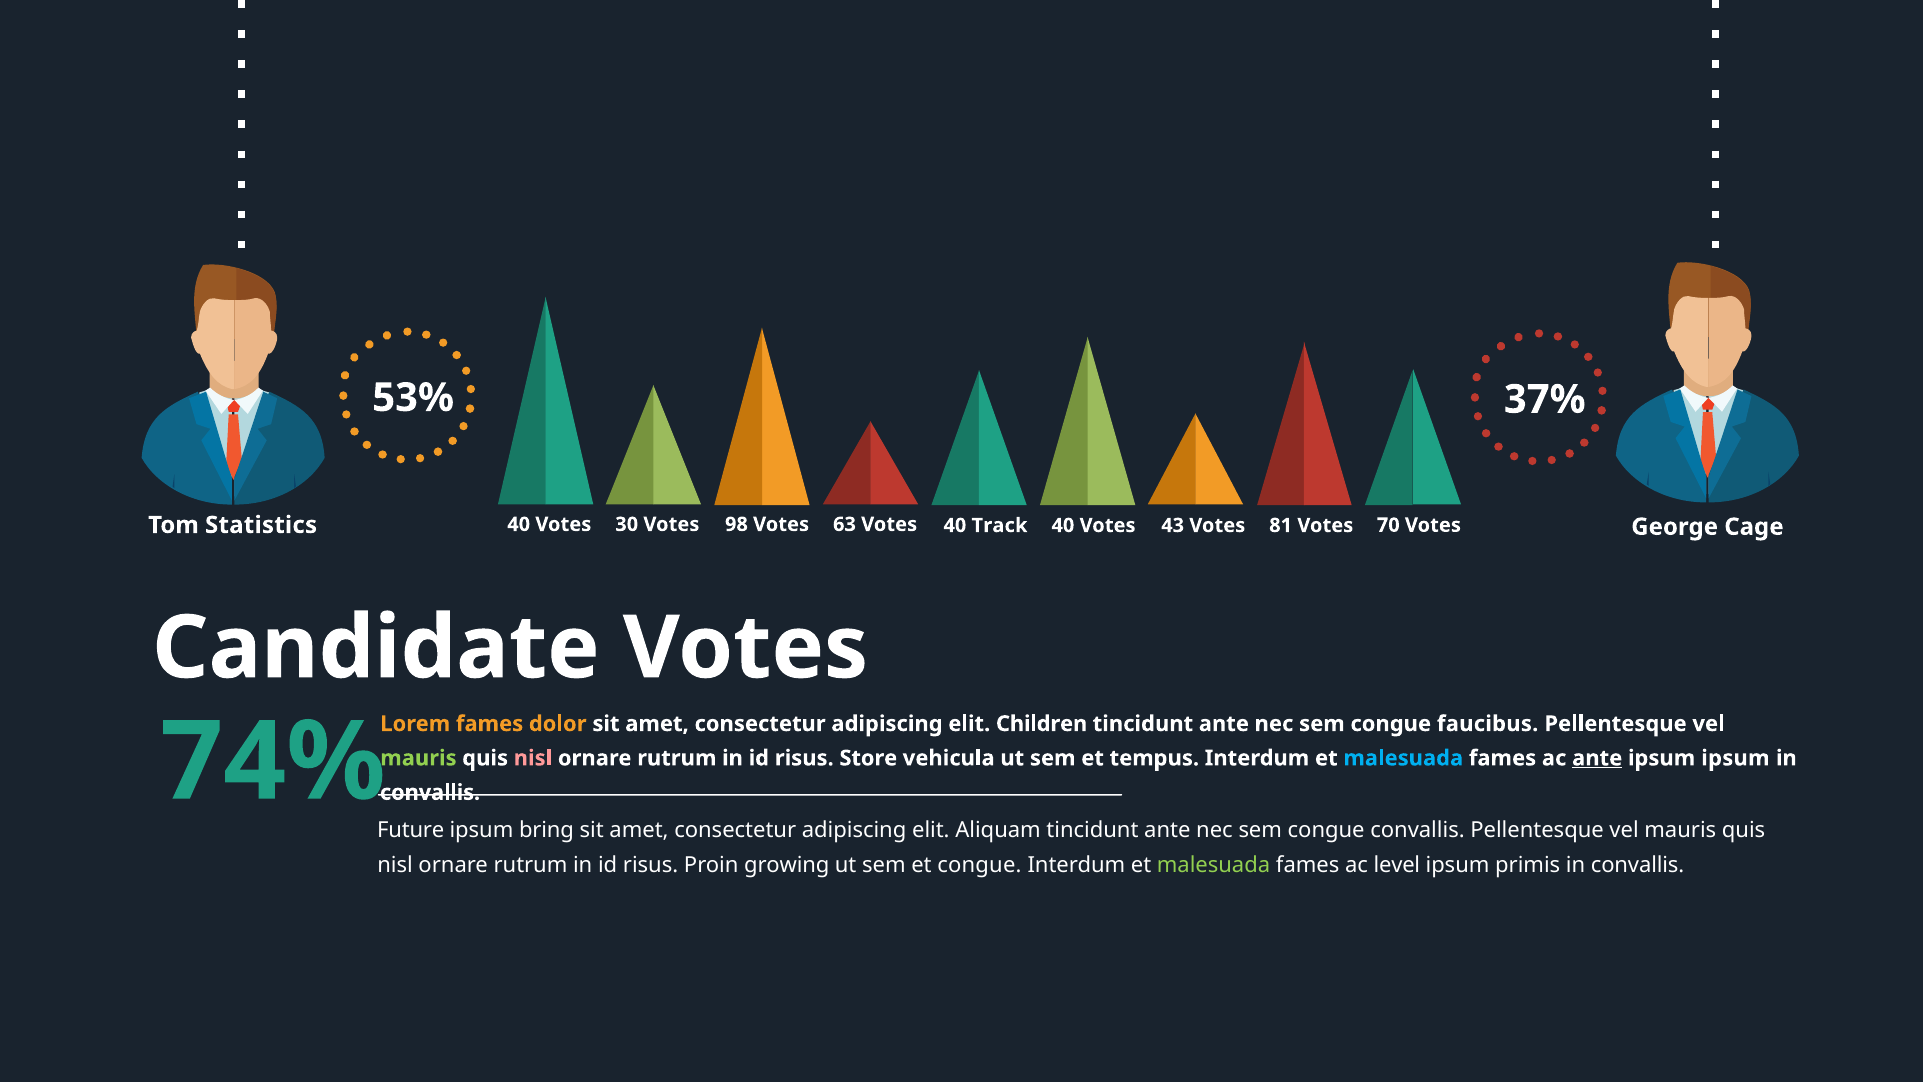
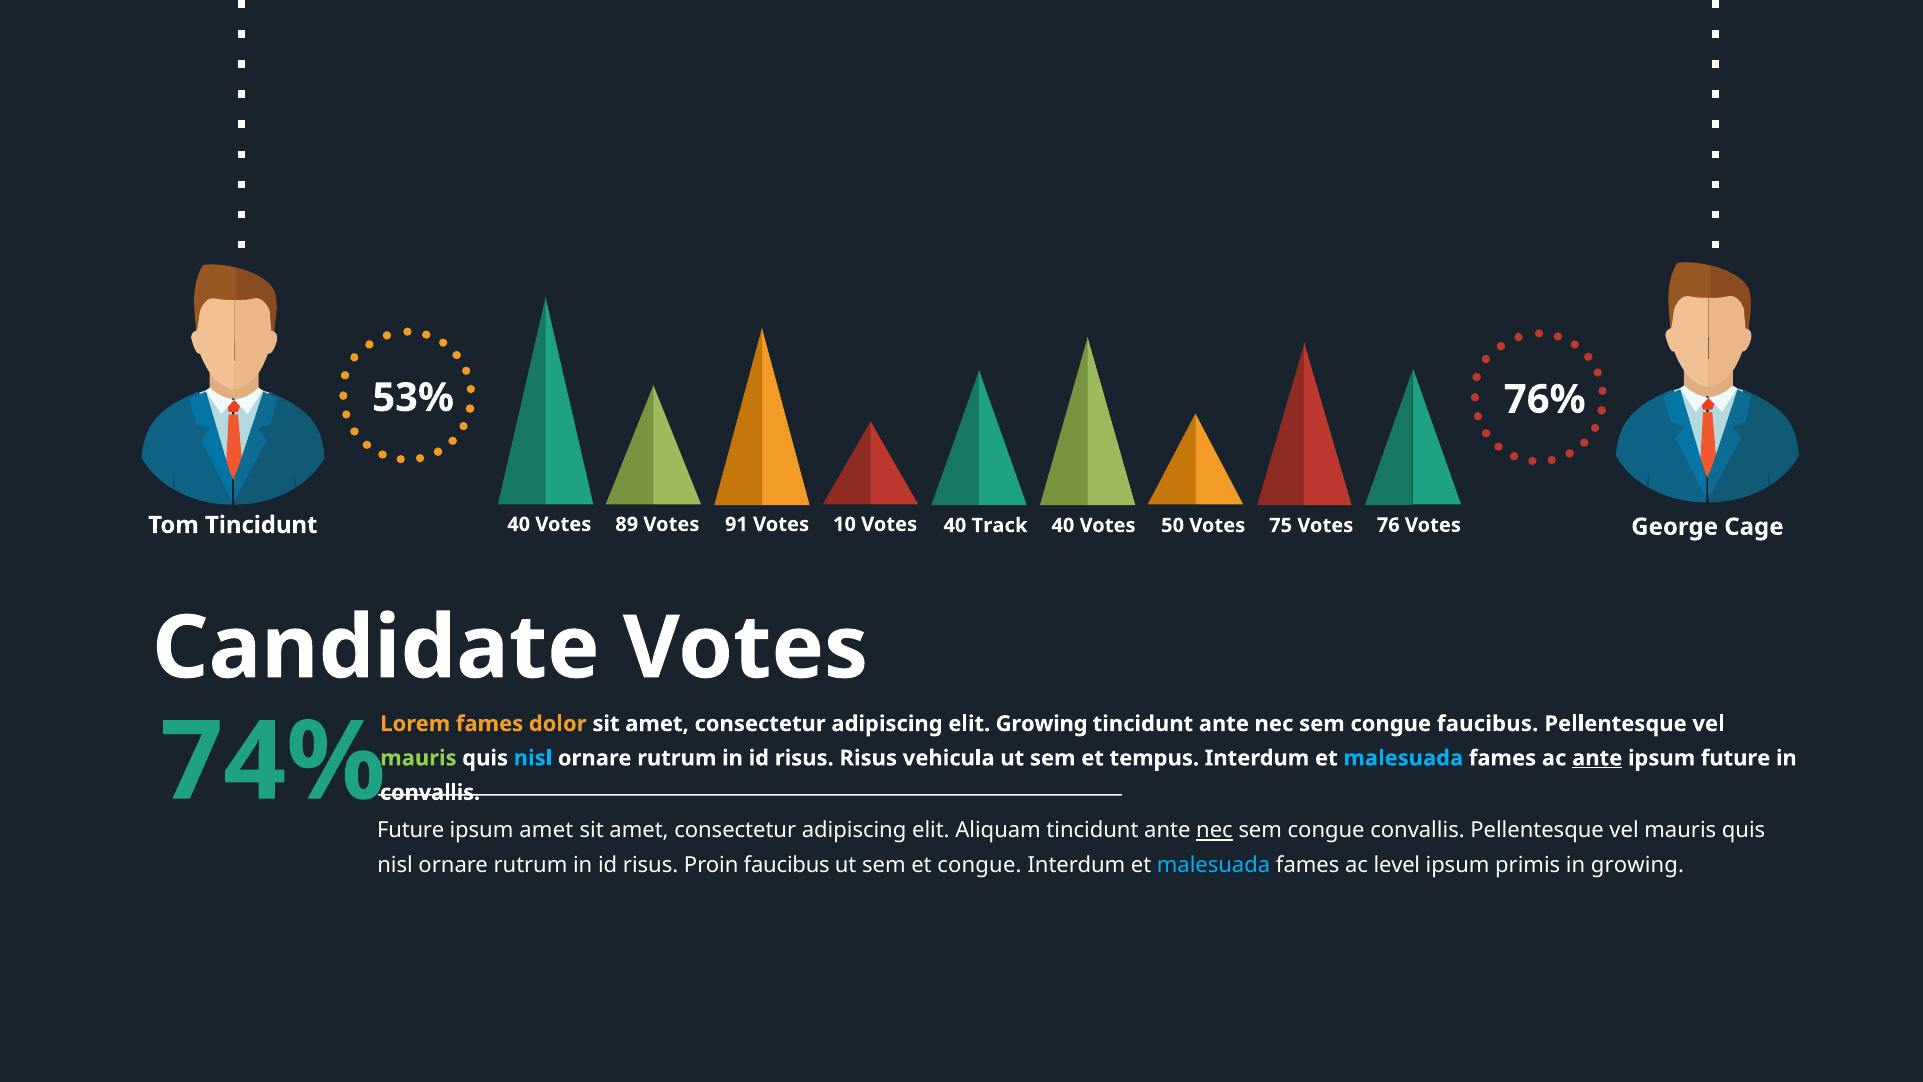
37%: 37% -> 76%
Tom Statistics: Statistics -> Tincidunt
30: 30 -> 89
98: 98 -> 91
63: 63 -> 10
43: 43 -> 50
81: 81 -> 75
70: 70 -> 76
elit Children: Children -> Growing
nisl at (533, 758) colour: pink -> light blue
risus Store: Store -> Risus
ipsum ipsum: ipsum -> future
ipsum bring: bring -> amet
nec at (1214, 830) underline: none -> present
Proin growing: growing -> faucibus
malesuada at (1214, 865) colour: light green -> light blue
primis in convallis: convallis -> growing
